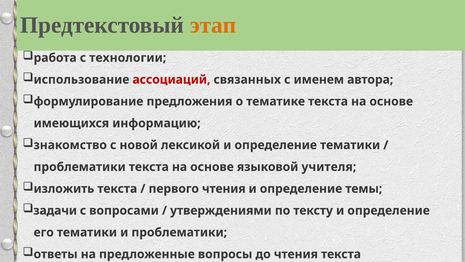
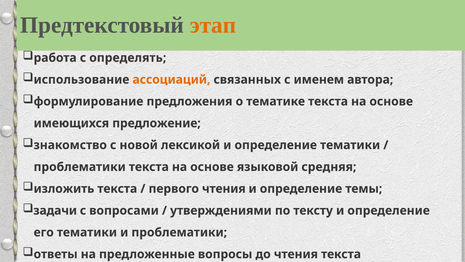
технологии: технологии -> определять
ассоциаций colour: red -> orange
информацию: информацию -> предложение
учителя: учителя -> средняя
